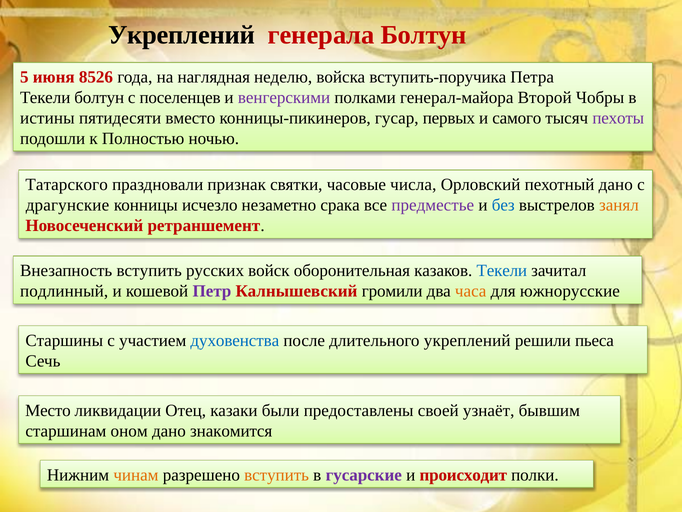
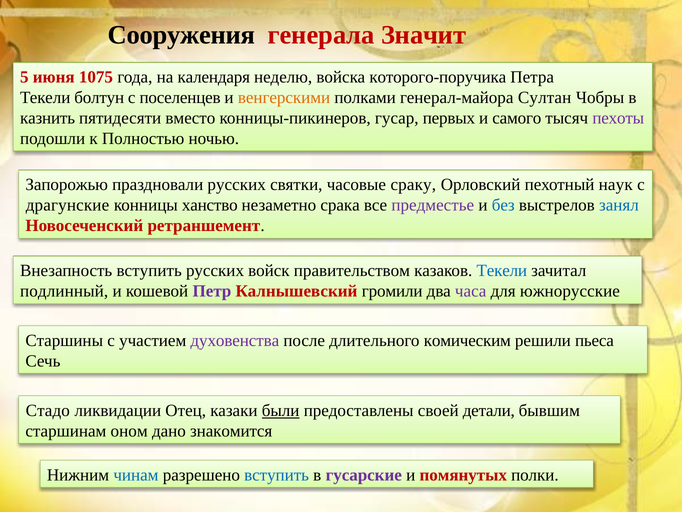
Укреплений at (182, 35): Укреплений -> Сооружения
генерала Болтун: Болтун -> Значит
8526: 8526 -> 1075
наглядная: наглядная -> календаря
вступить-поручика: вступить-поручика -> которого-поручика
венгерскими colour: purple -> orange
Второй: Второй -> Султан
истины: истины -> казнить
Татарского: Татарского -> Запорожью
праздновали признак: признак -> русских
числа: числа -> сраку
пехотный дано: дано -> наук
исчезло: исчезло -> ханство
занял colour: orange -> blue
оборонительная: оборонительная -> правительством
часа colour: orange -> purple
духовенства colour: blue -> purple
длительного укреплений: укреплений -> комическим
Место: Место -> Стадо
были underline: none -> present
узнаёт: узнаёт -> детали
чинам colour: orange -> blue
вступить at (277, 475) colour: orange -> blue
происходит: происходит -> помянутых
